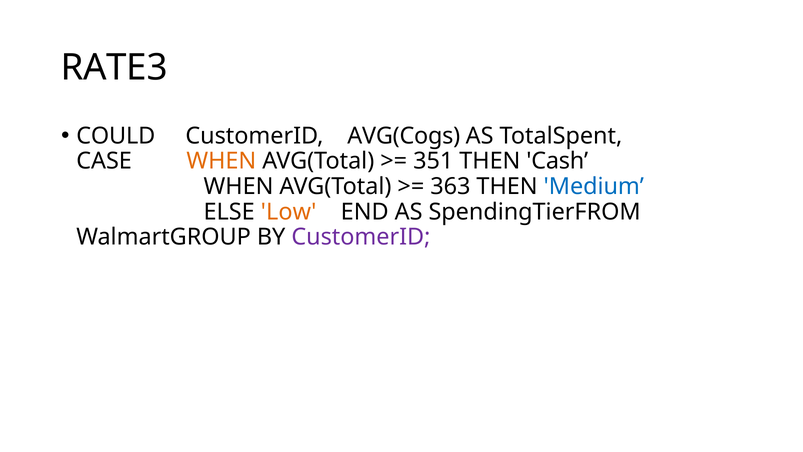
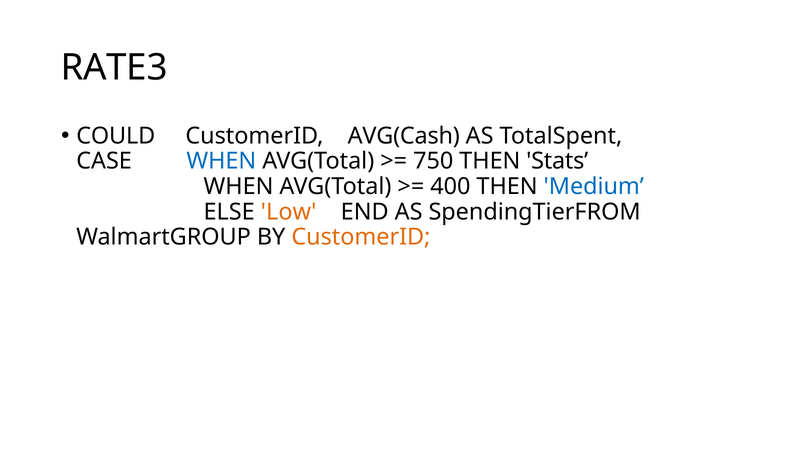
AVG(Cogs: AVG(Cogs -> AVG(Cash
WHEN at (221, 161) colour: orange -> blue
351: 351 -> 750
Cash: Cash -> Stats
363: 363 -> 400
CustomerID at (361, 237) colour: purple -> orange
